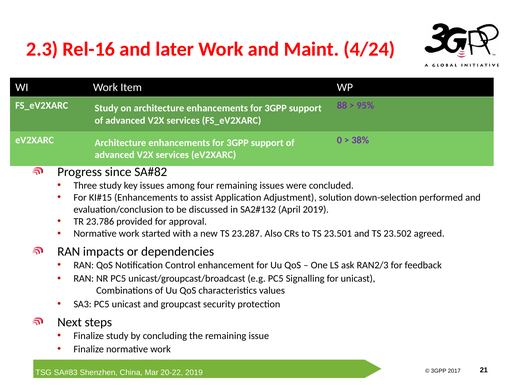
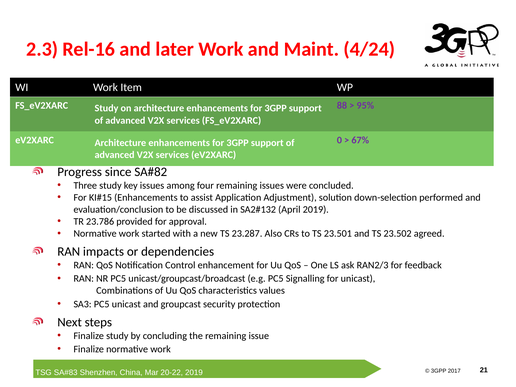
38%: 38% -> 67%
